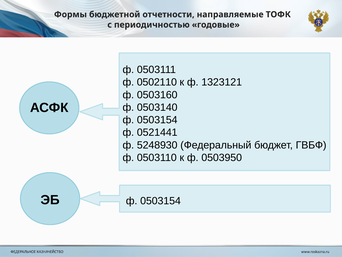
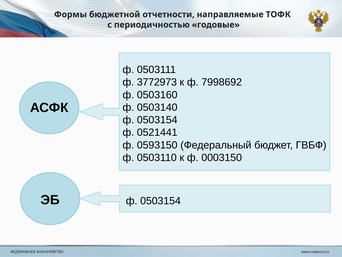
0502110: 0502110 -> 3772973
1323121: 1323121 -> 7998692
5248930: 5248930 -> 0593150
0503950: 0503950 -> 0003150
